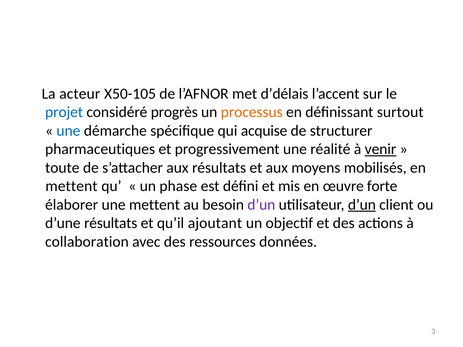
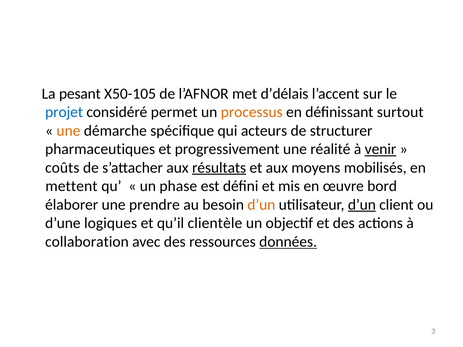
acteur: acteur -> pesant
progrès: progrès -> permet
une at (68, 131) colour: blue -> orange
acquise: acquise -> acteurs
toute: toute -> coûts
résultats at (219, 168) underline: none -> present
forte: forte -> bord
une mettent: mettent -> prendre
d’un at (261, 205) colour: purple -> orange
d’une résultats: résultats -> logiques
ajoutant: ajoutant -> clientèle
données underline: none -> present
